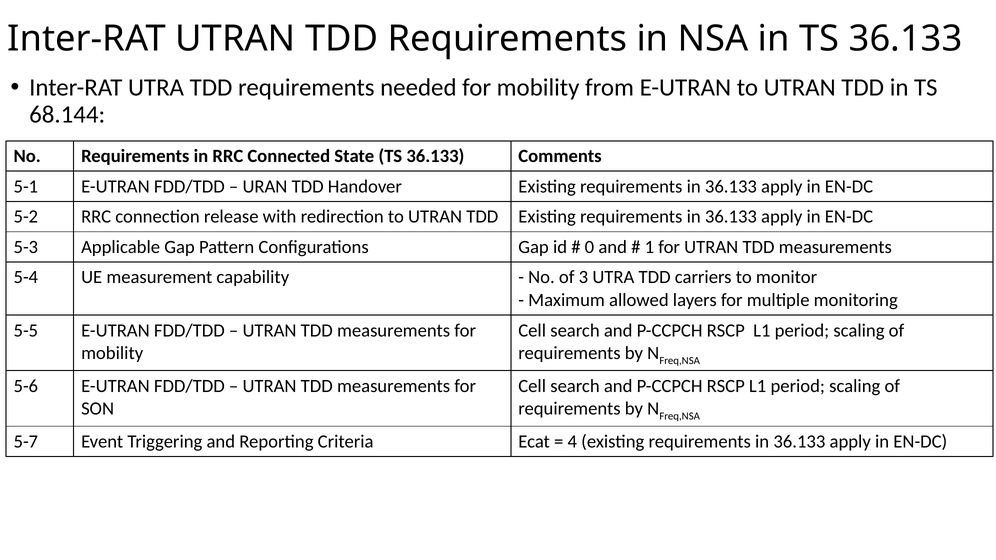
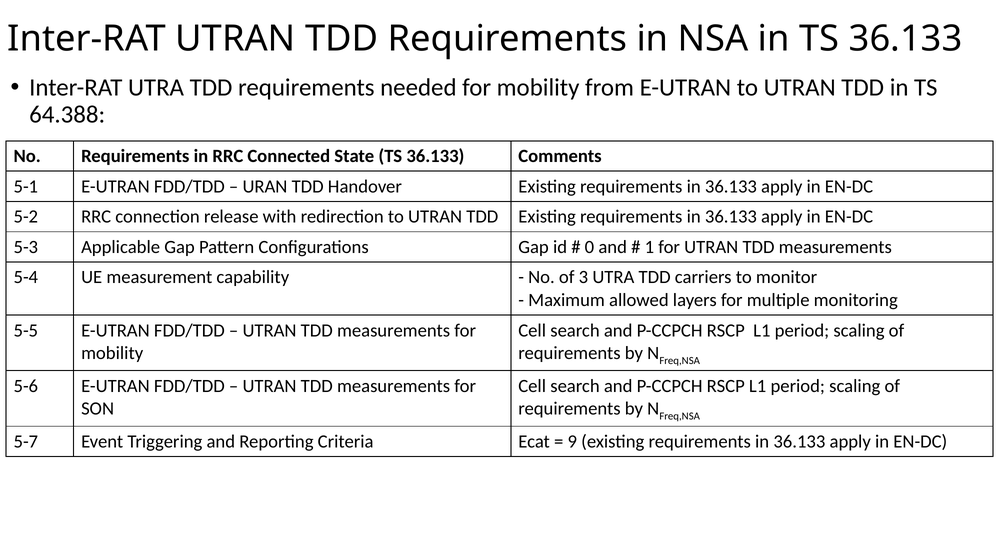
68.144: 68.144 -> 64.388
4: 4 -> 9
